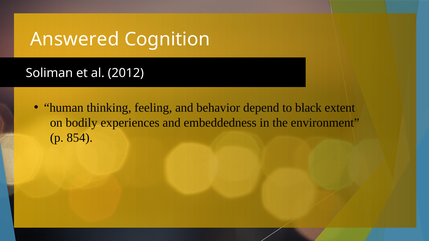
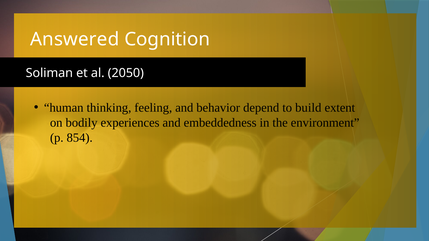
2012: 2012 -> 2050
black: black -> build
